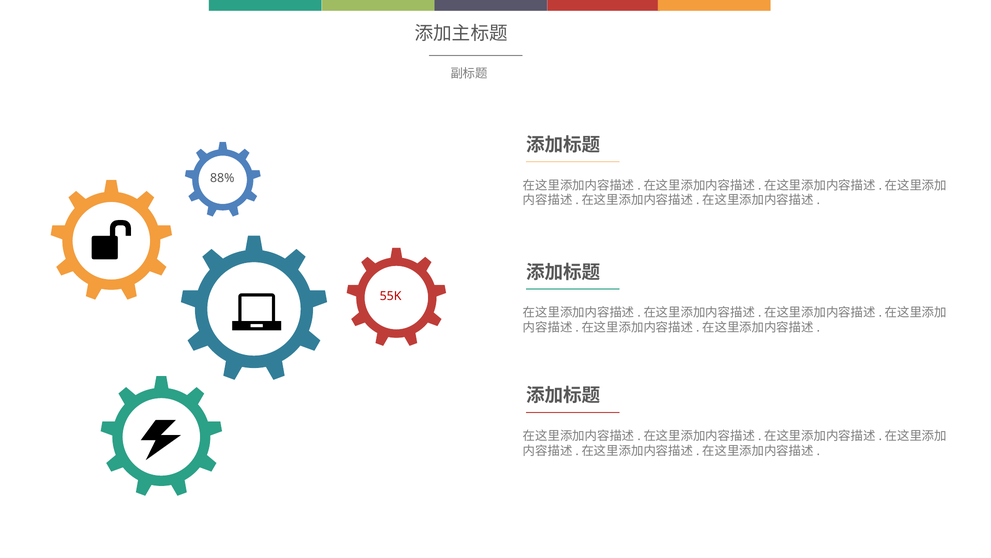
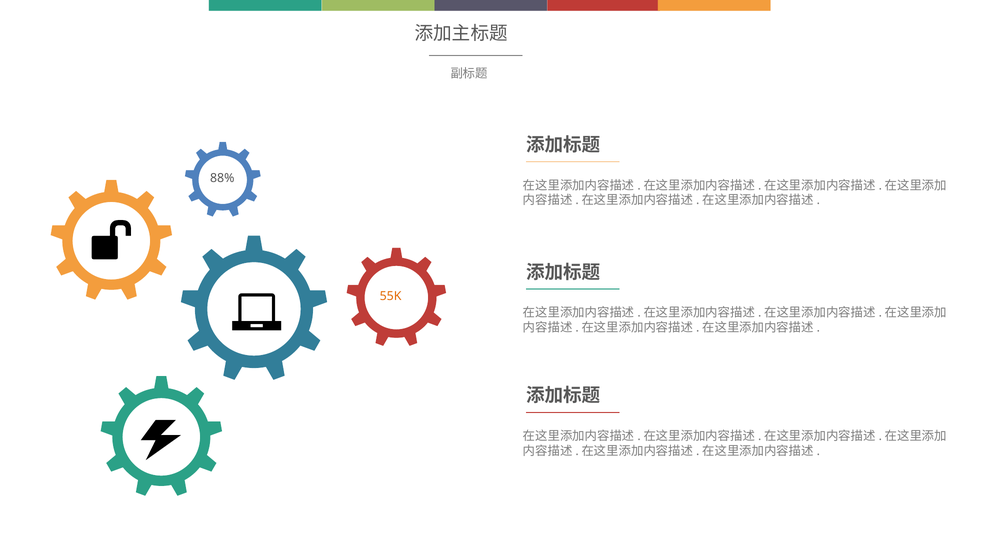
55K colour: red -> orange
